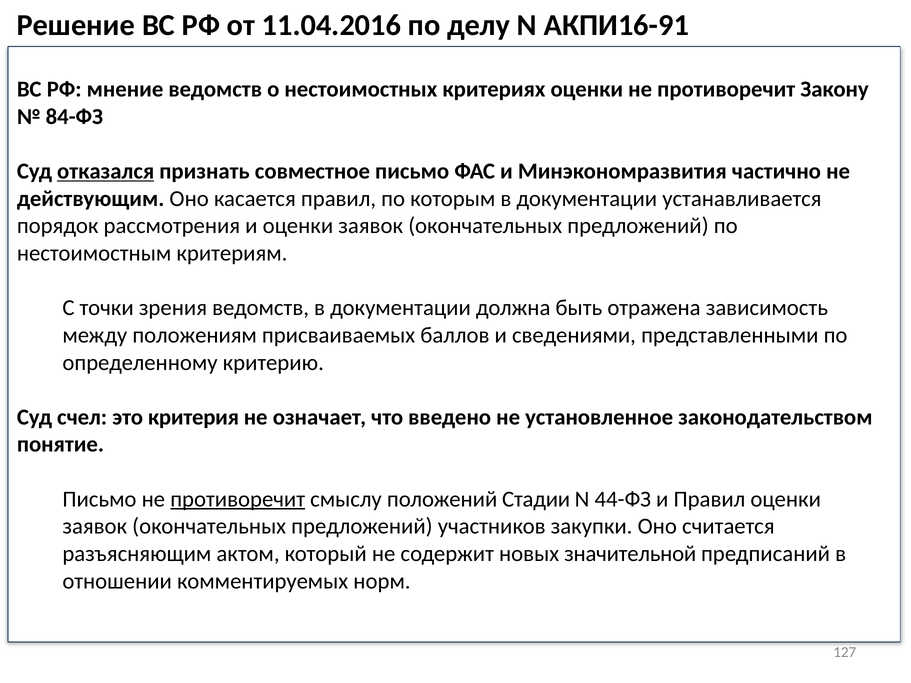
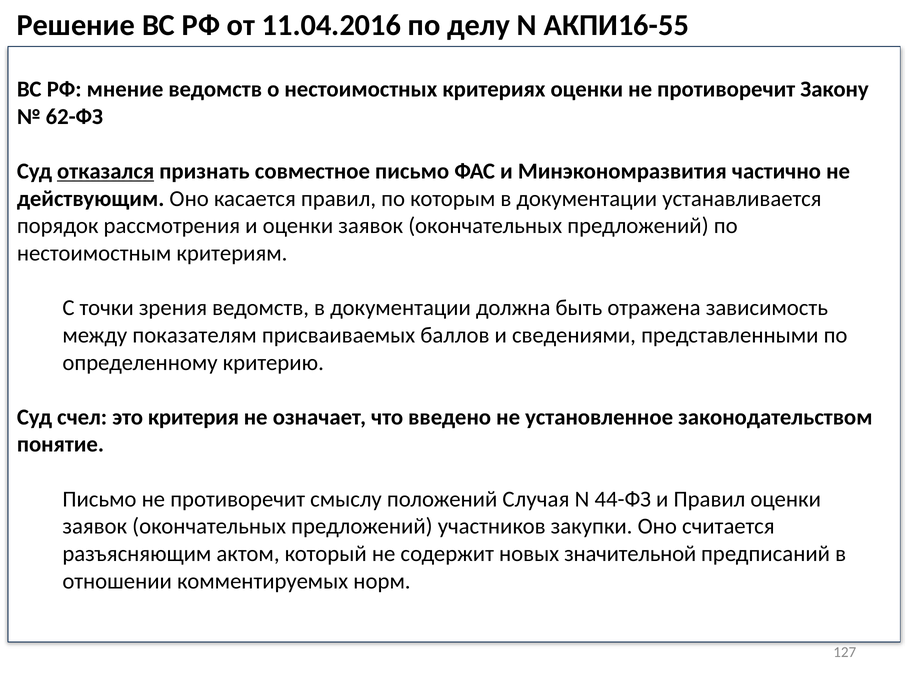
АКПИ16-91: АКПИ16-91 -> АКПИ16-55
84-ФЗ: 84-ФЗ -> 62-ФЗ
положениям: положениям -> показателям
противоречит at (238, 499) underline: present -> none
Стадии: Стадии -> Случая
